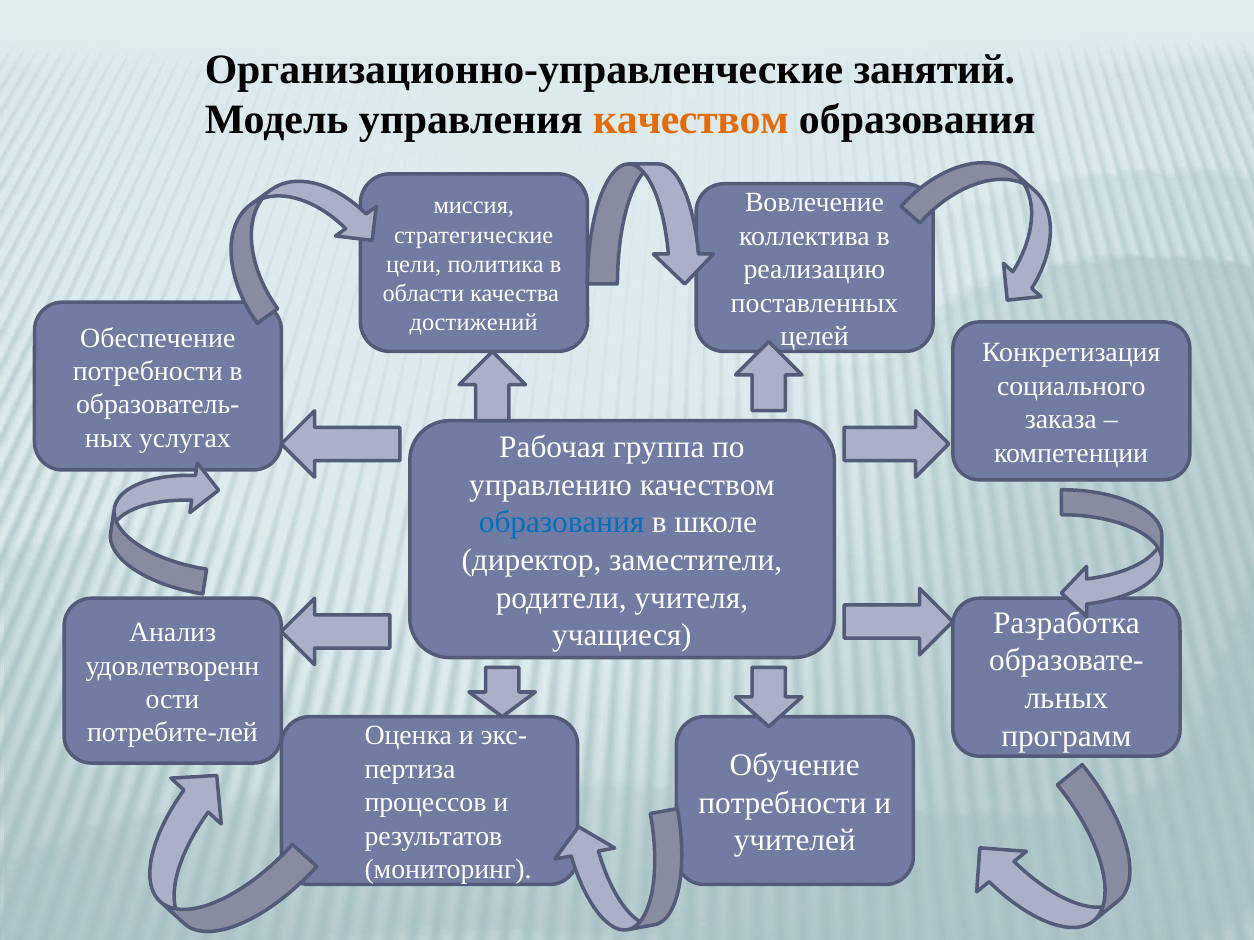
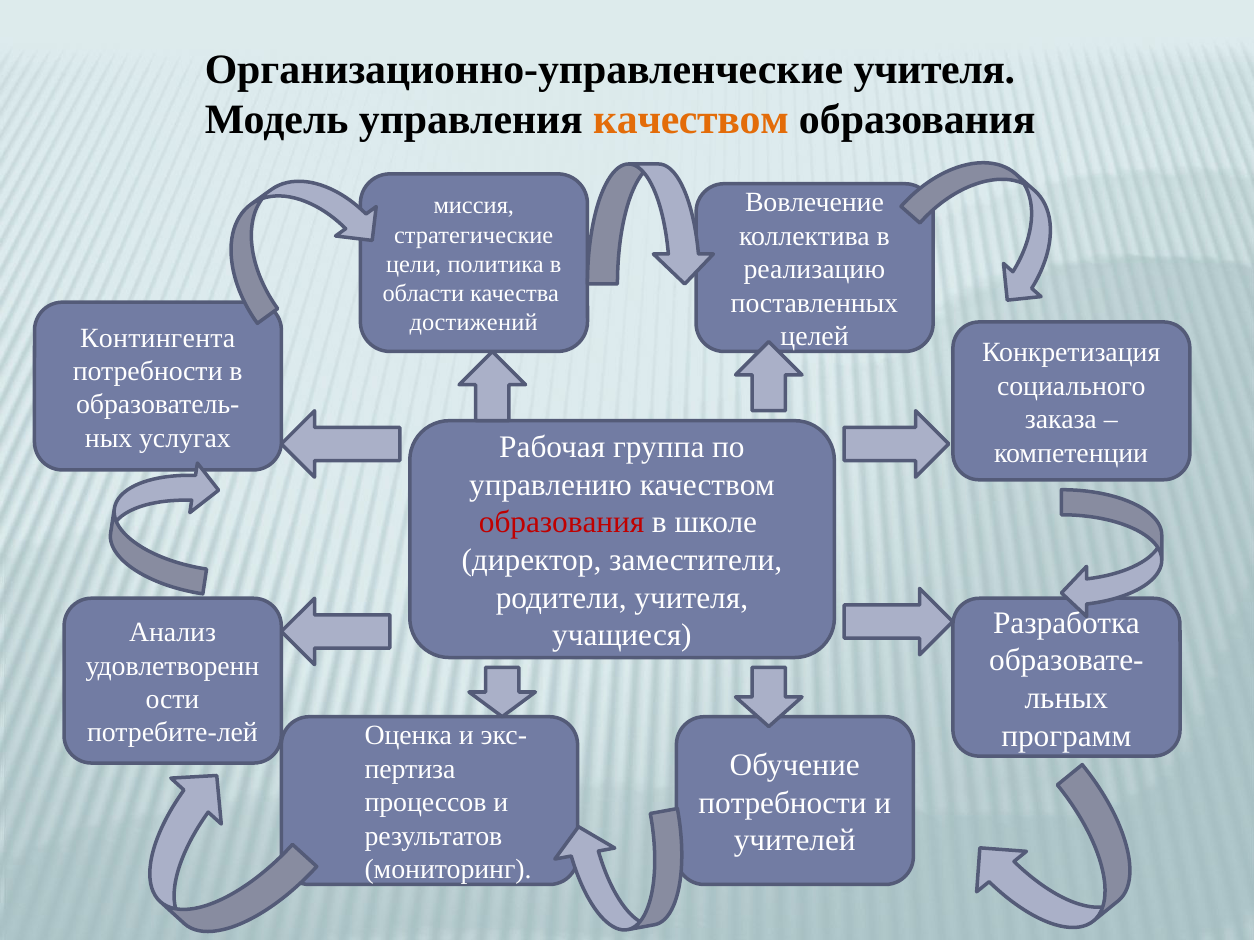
Организационно-управленческие занятий: занятий -> учителя
Обеспечение: Обеспечение -> Контингента
образования at (562, 523) colour: blue -> red
